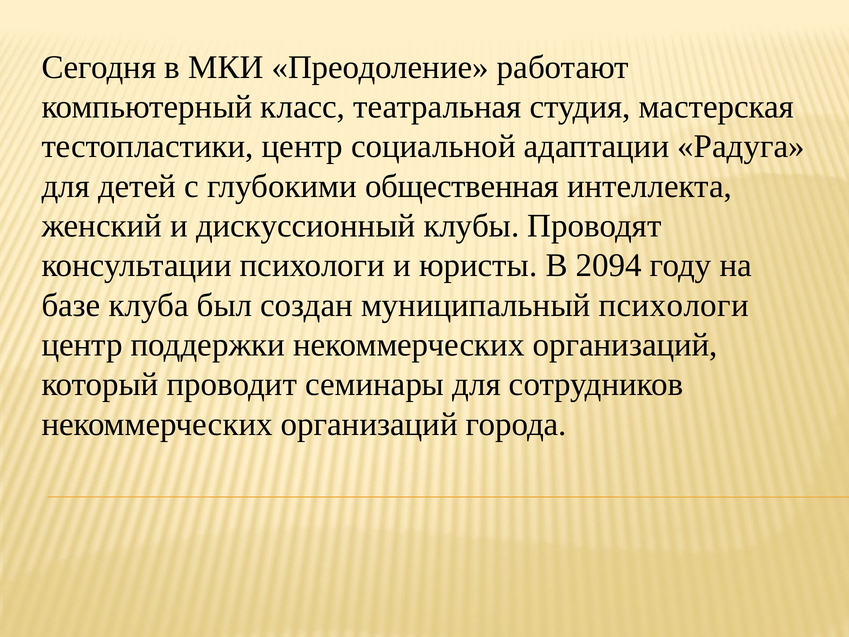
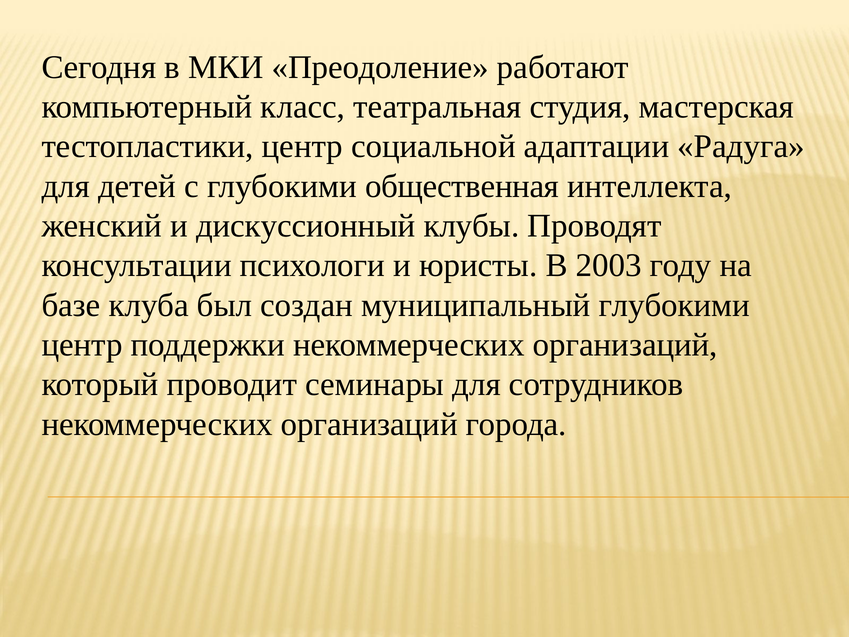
2094: 2094 -> 2003
муниципальный психологи: психологи -> глубокими
